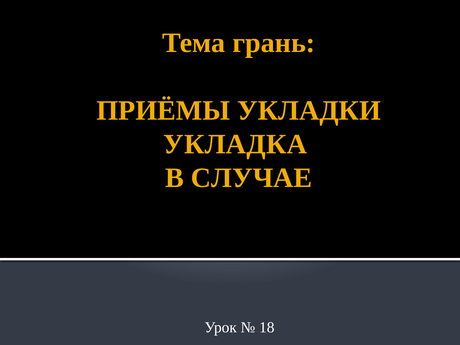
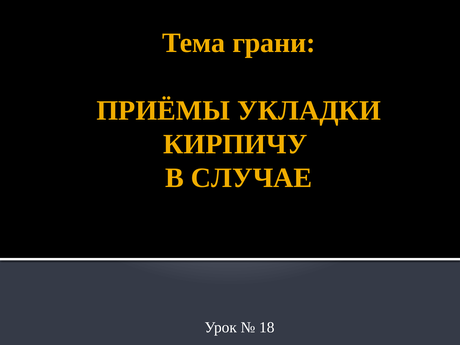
грань: грань -> грани
УКЛАДКА: УКЛАДКА -> КИРПИЧУ
